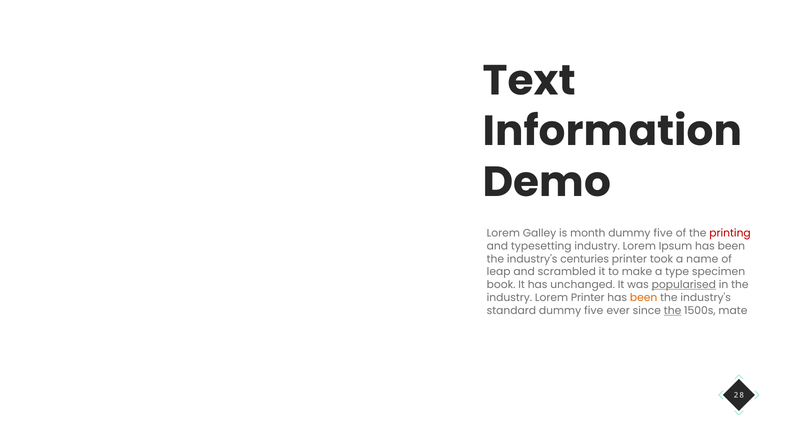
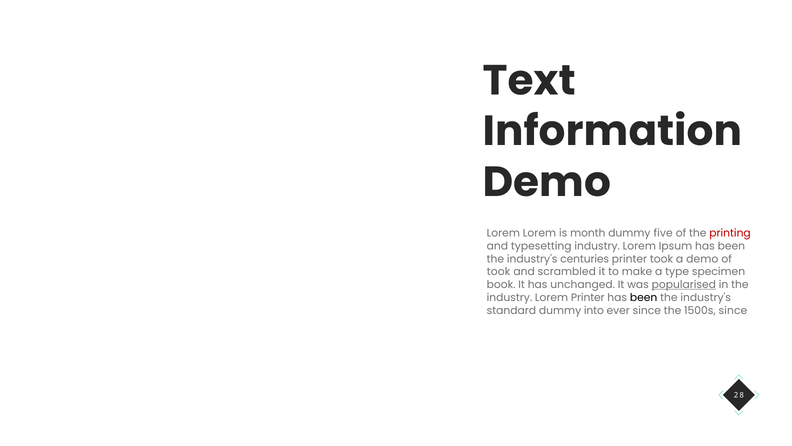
Lorem Galley: Galley -> Lorem
a name: name -> demo
leap at (499, 272): leap -> took
been at (644, 297) colour: orange -> black
standard dummy five: five -> into
the at (673, 310) underline: present -> none
1500s mate: mate -> since
